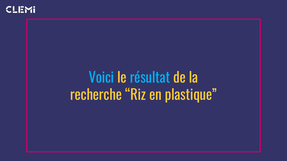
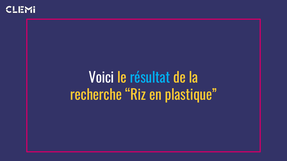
Voici colour: light blue -> white
